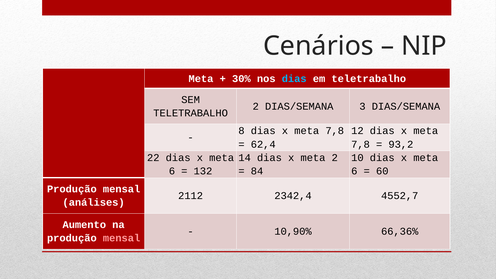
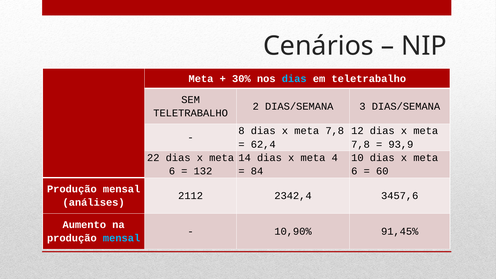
93,2: 93,2 -> 93,9
meta 2: 2 -> 4
4552,7: 4552,7 -> 3457,6
66,36%: 66,36% -> 91,45%
mensal at (122, 238) colour: pink -> light blue
